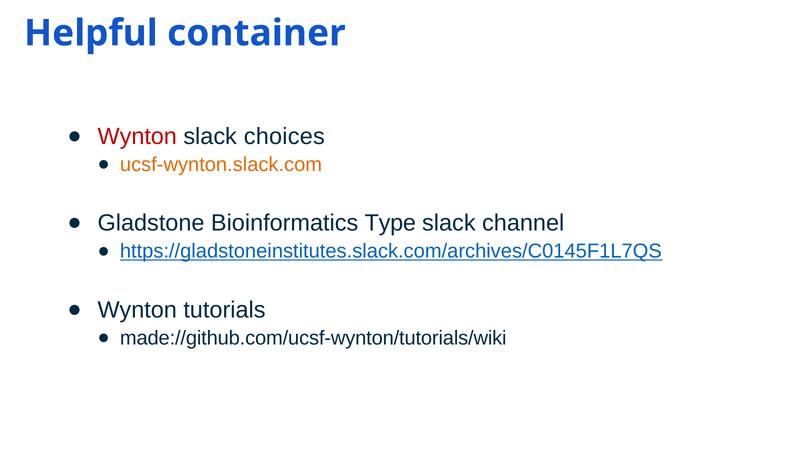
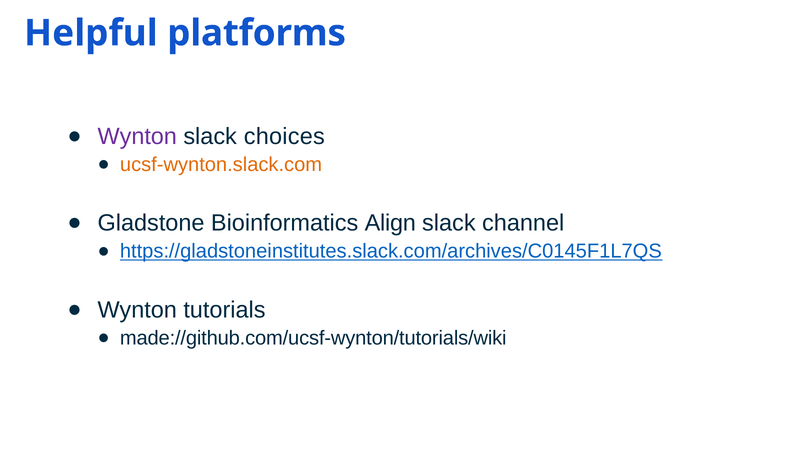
container: container -> platforms
Wynton at (137, 136) colour: red -> purple
Type: Type -> Align
